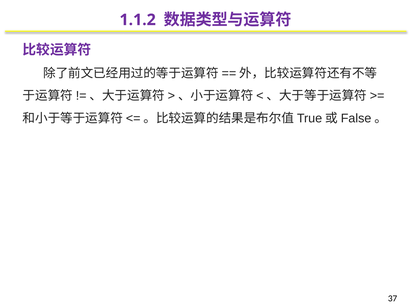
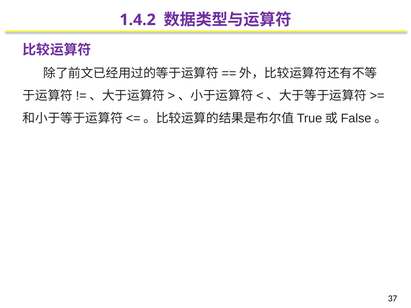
1.1.2: 1.1.2 -> 1.4.2
